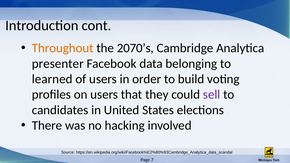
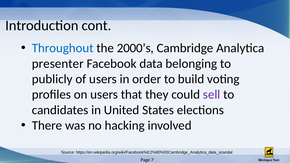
Throughout colour: orange -> blue
2070’s: 2070’s -> 2000’s
learned: learned -> publicly
